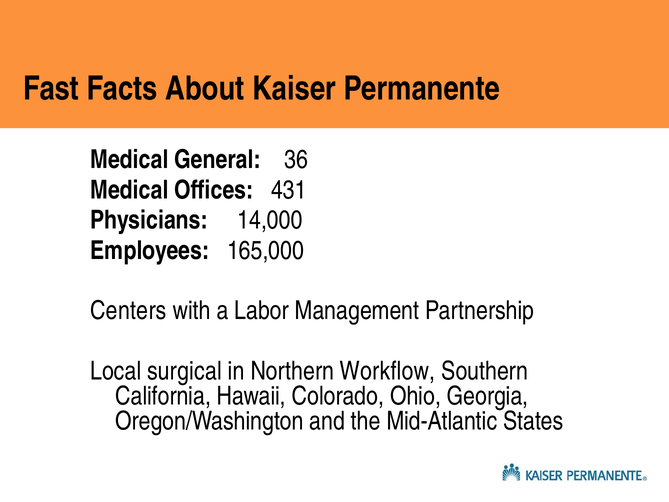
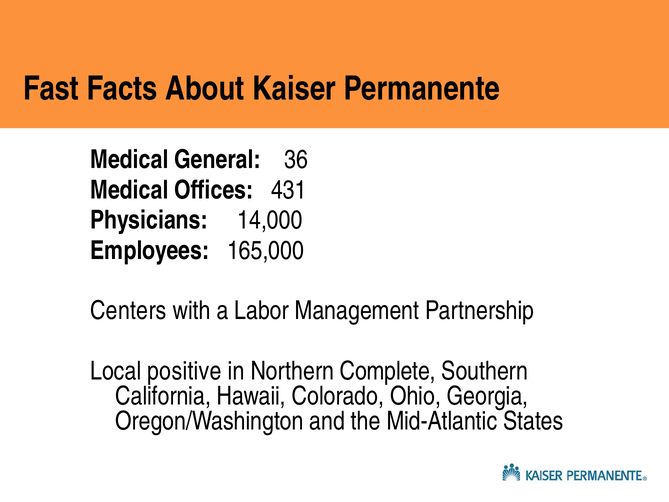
surgical: surgical -> positive
Workflow: Workflow -> Complete
